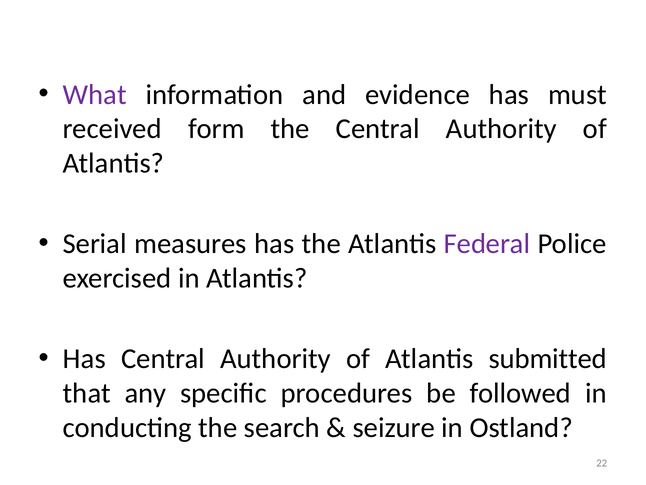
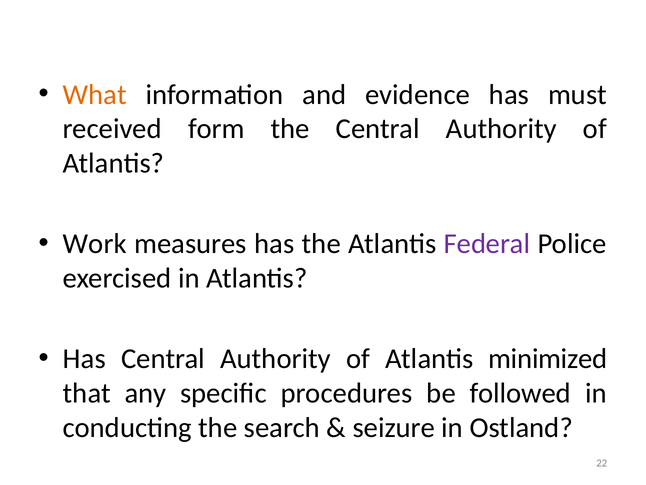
What colour: purple -> orange
Serial: Serial -> Work
submitted: submitted -> minimized
